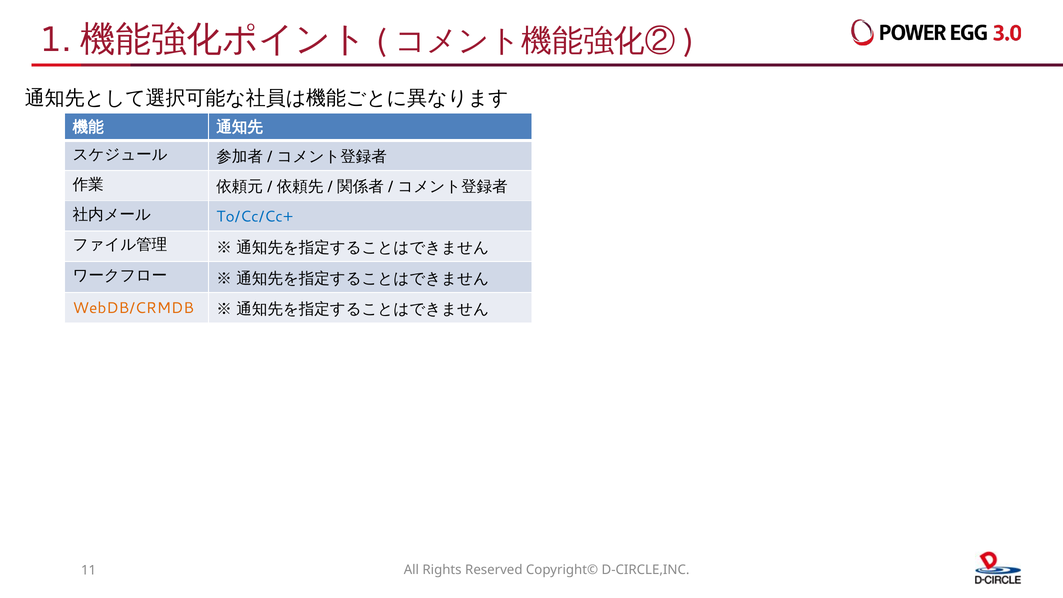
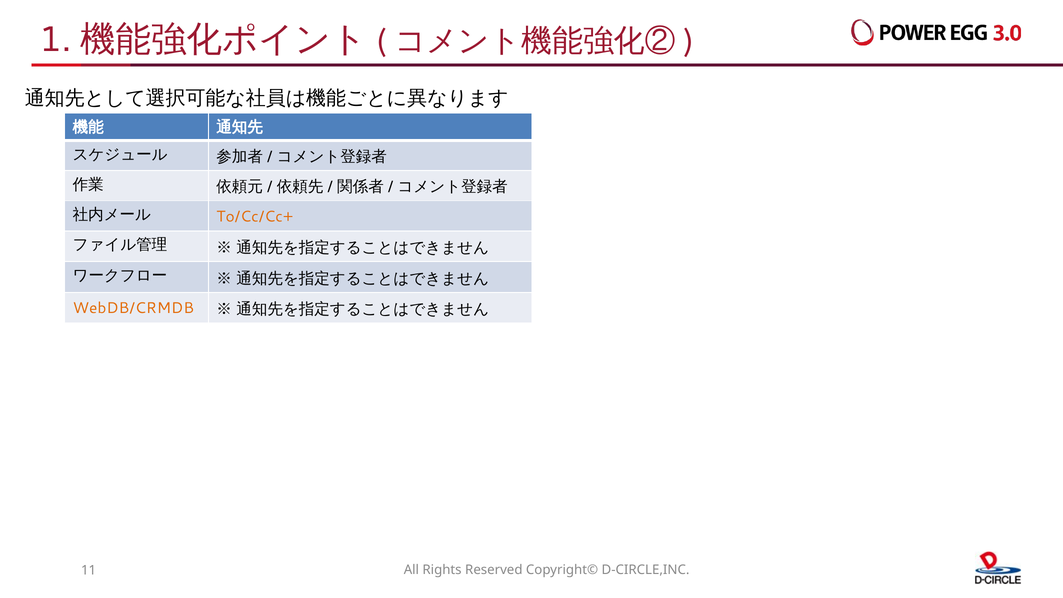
To/Cc/Cc+ colour: blue -> orange
